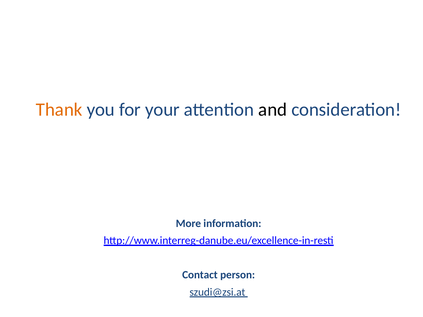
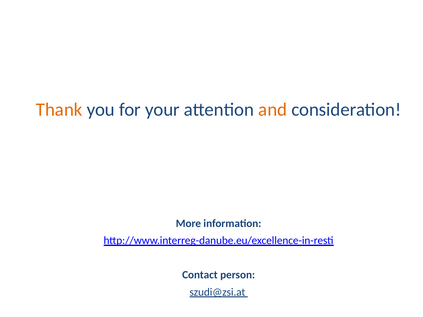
and colour: black -> orange
